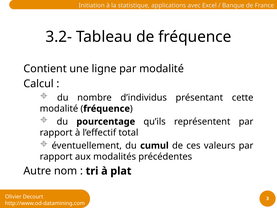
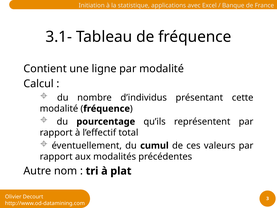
3.2-: 3.2- -> 3.1-
